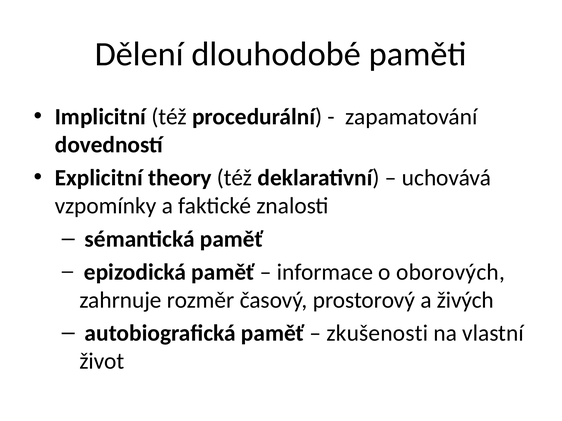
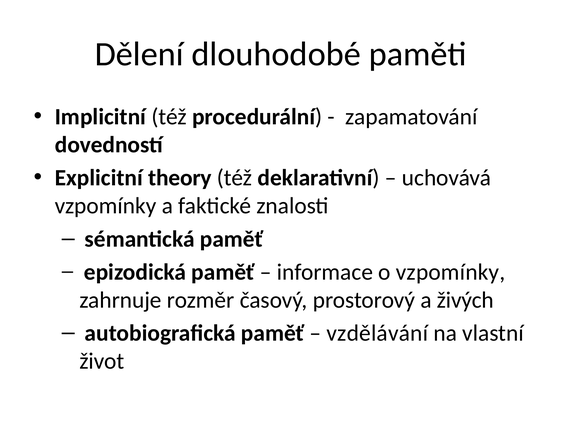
o oborových: oborových -> vzpomínky
zkušenosti: zkušenosti -> vzdělávání
